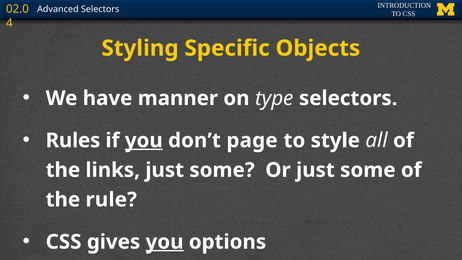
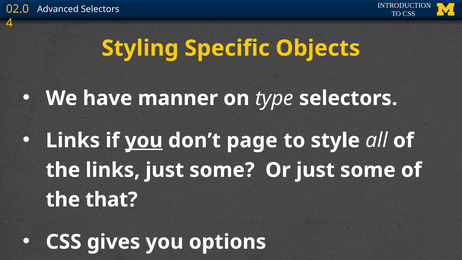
Rules at (73, 140): Rules -> Links
rule: rule -> that
you at (165, 242) underline: present -> none
